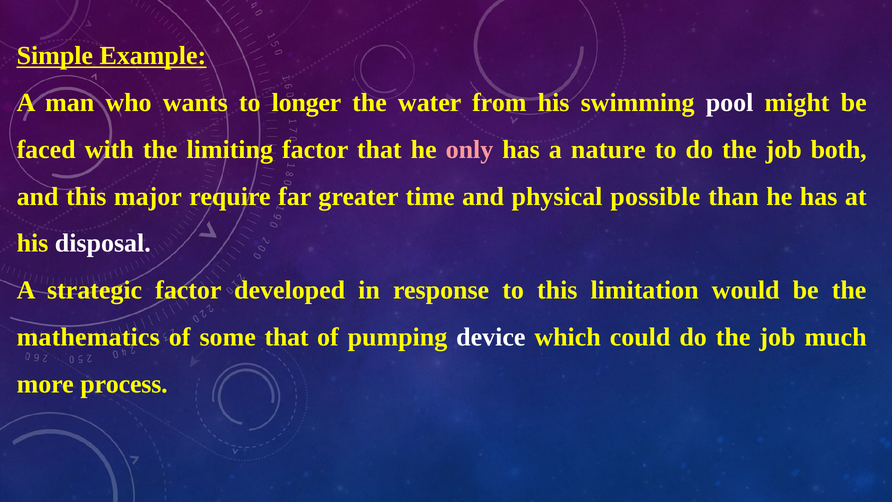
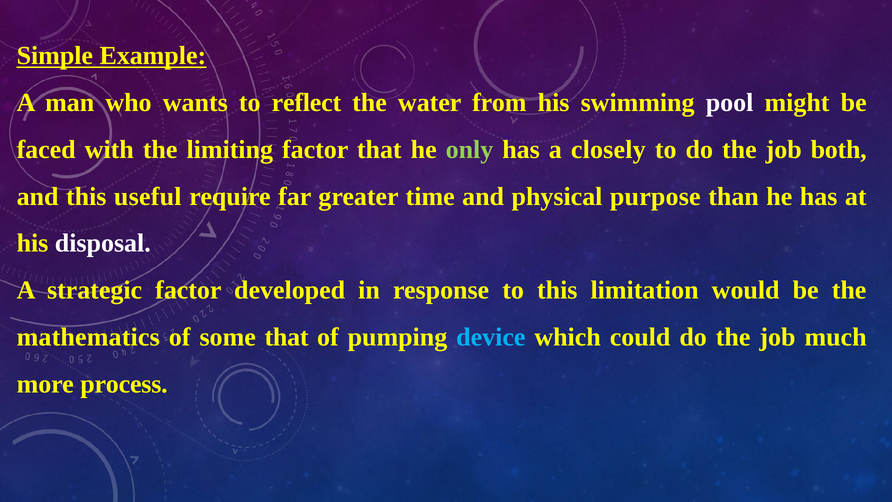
longer: longer -> reflect
only colour: pink -> light green
nature: nature -> closely
major: major -> useful
possible: possible -> purpose
device colour: white -> light blue
